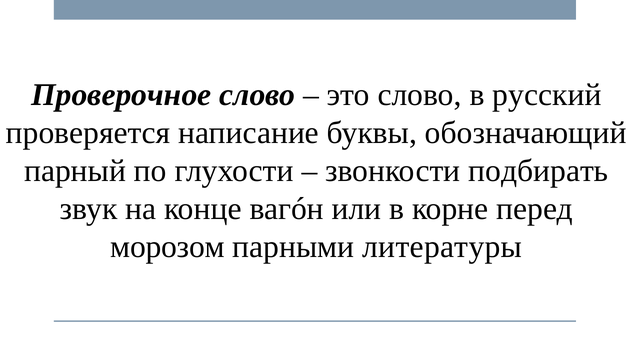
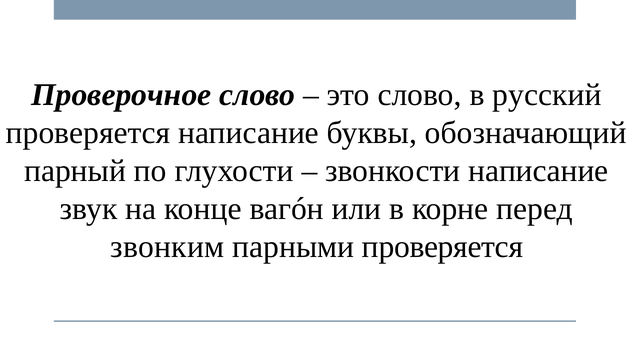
звонкости подбирать: подбирать -> написание
морозом: морозом -> звонким
парными литературы: литературы -> проверяется
